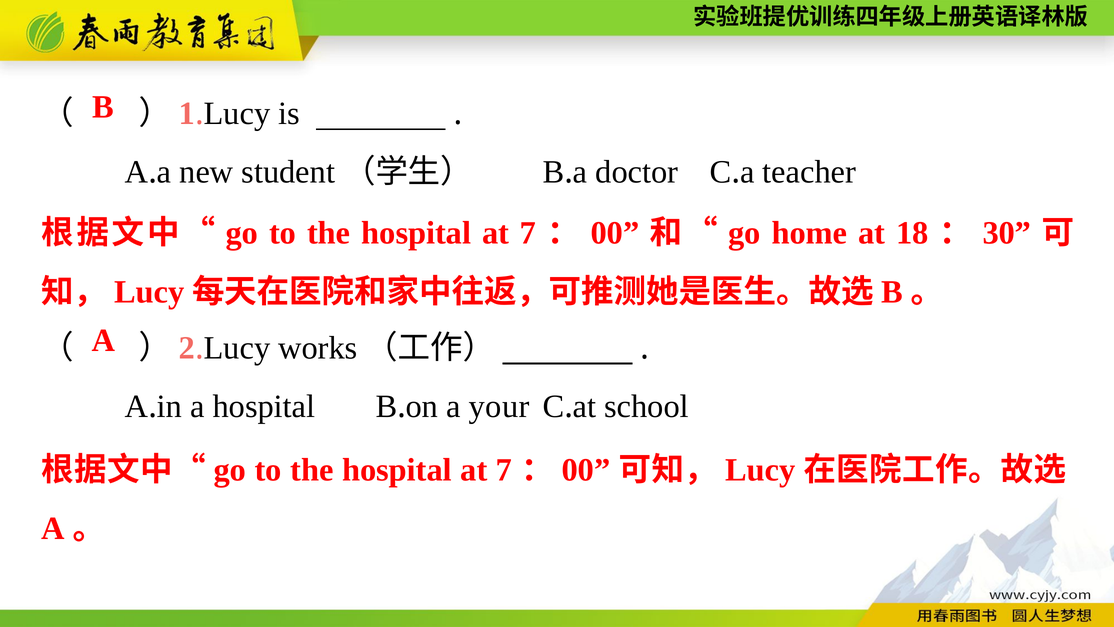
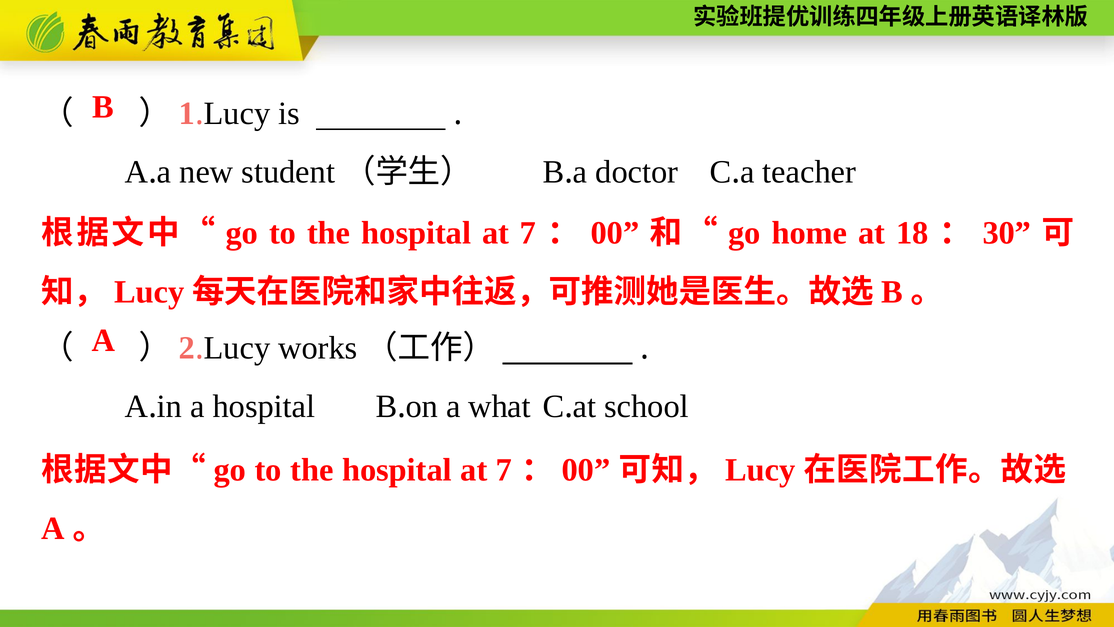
your: your -> what
